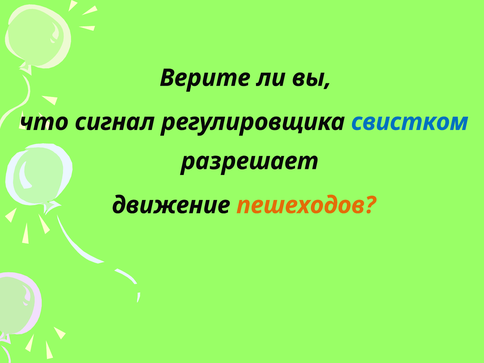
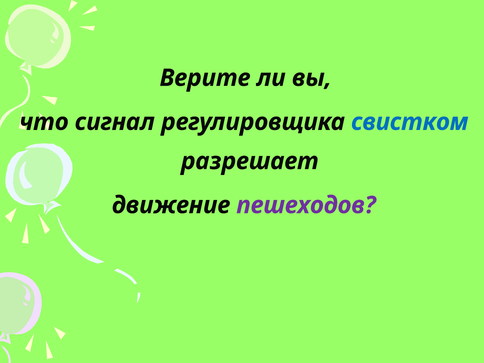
пешеходов colour: orange -> purple
